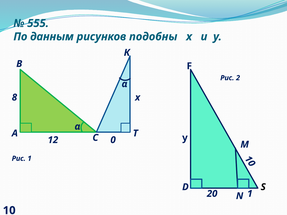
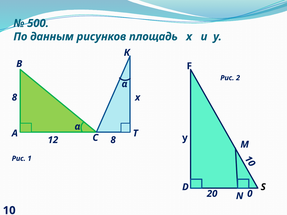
555: 555 -> 500
подобны: подобны -> площадь
12 0: 0 -> 8
20 1: 1 -> 0
